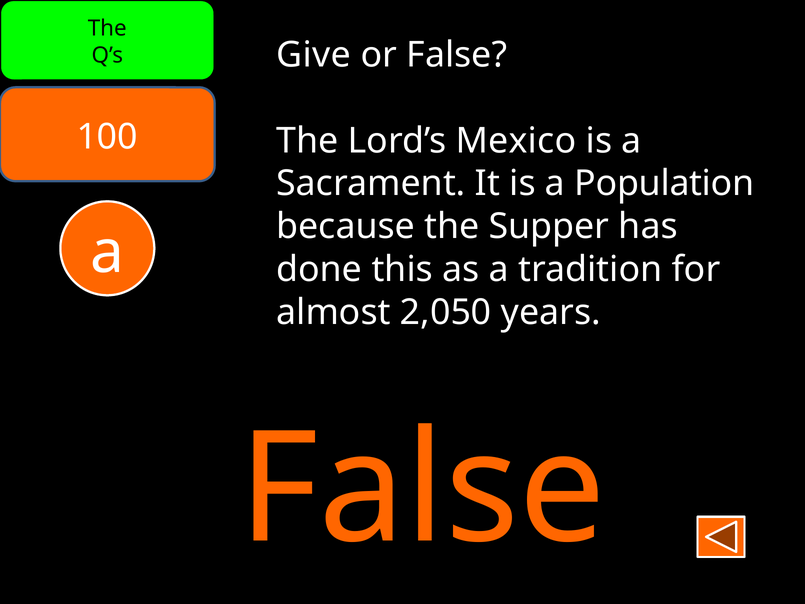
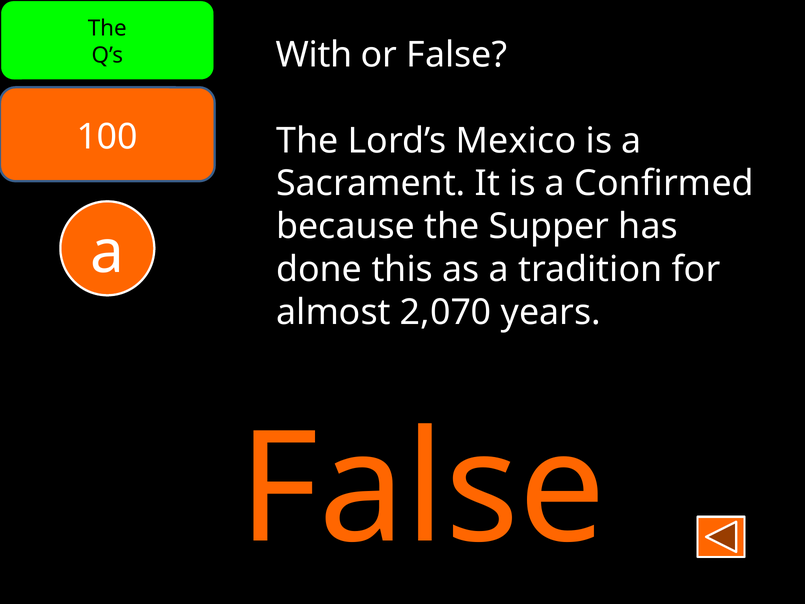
Give: Give -> With
Population: Population -> Confirmed
2,050: 2,050 -> 2,070
